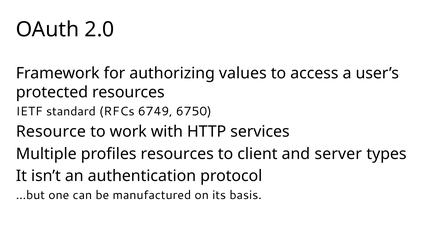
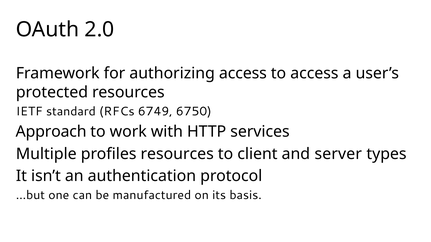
authorizing values: values -> access
Resource: Resource -> Approach
